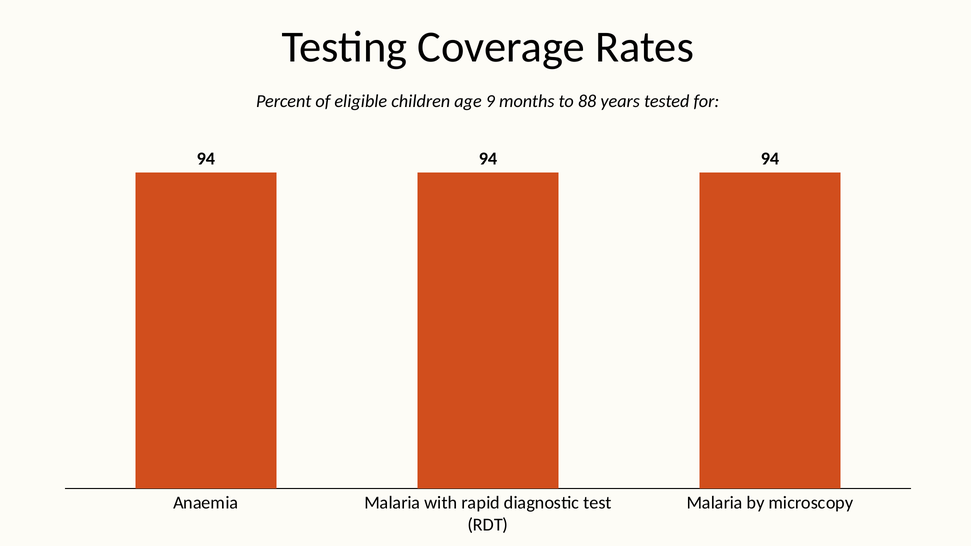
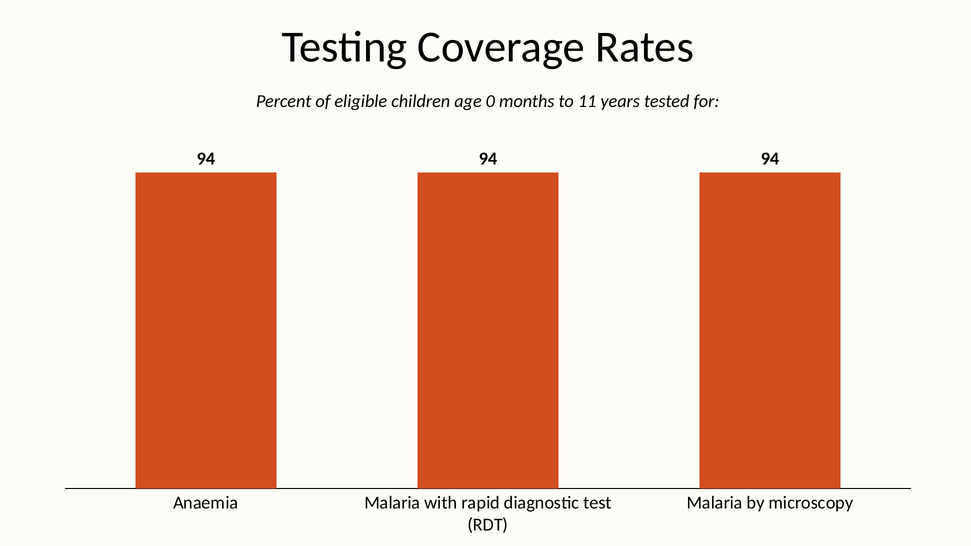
9: 9 -> 0
88: 88 -> 11
